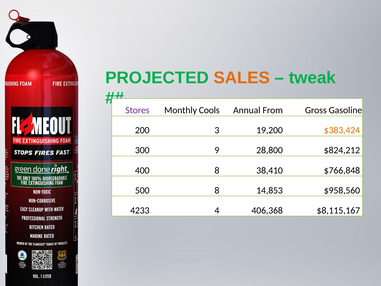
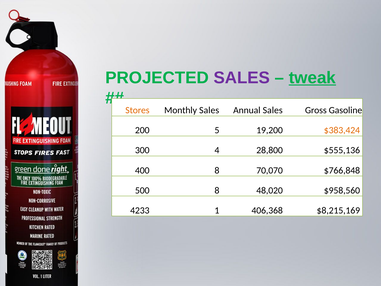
SALES at (242, 78) colour: orange -> purple
tweak underline: none -> present
Stores colour: purple -> orange
Monthly Cools: Cools -> Sales
Annual From: From -> Sales
3: 3 -> 5
9: 9 -> 4
$824,212: $824,212 -> $555,136
38,410: 38,410 -> 70,070
14,853: 14,853 -> 48,020
4: 4 -> 1
$8,115,167: $8,115,167 -> $8,215,169
